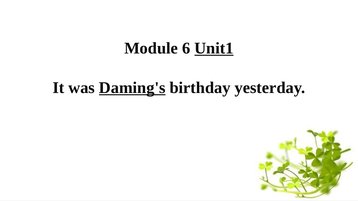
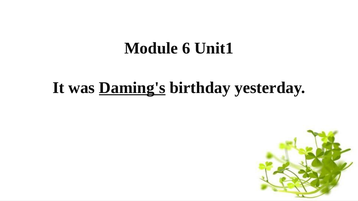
Unit1 underline: present -> none
